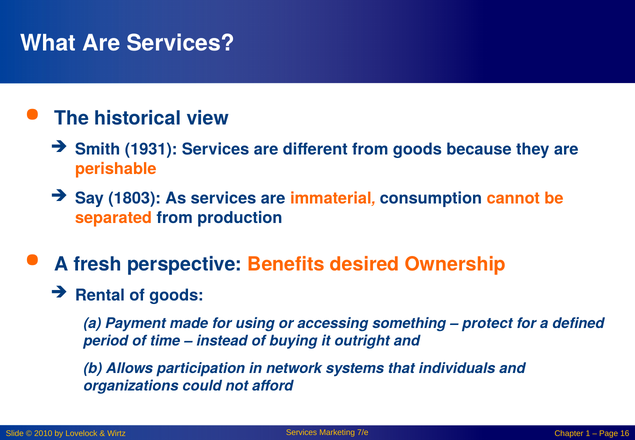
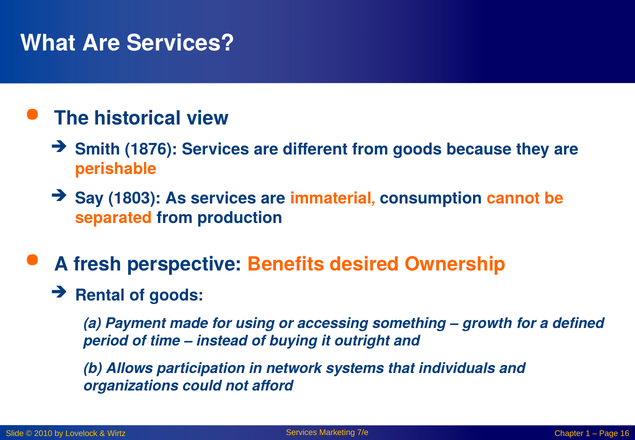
1931: 1931 -> 1876
protect: protect -> growth
